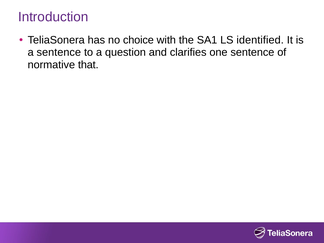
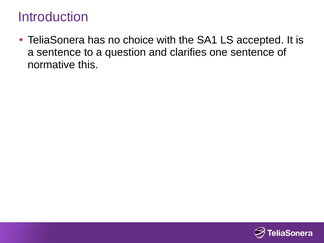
identified: identified -> accepted
that: that -> this
